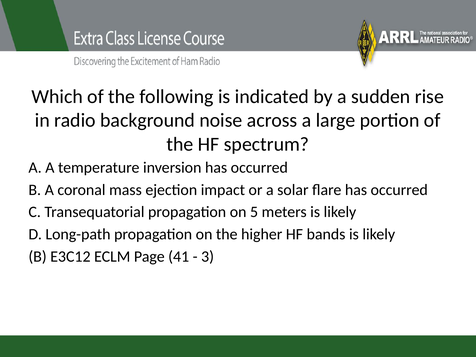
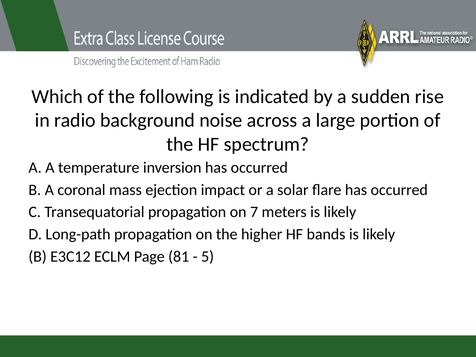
5: 5 -> 7
41: 41 -> 81
3: 3 -> 5
